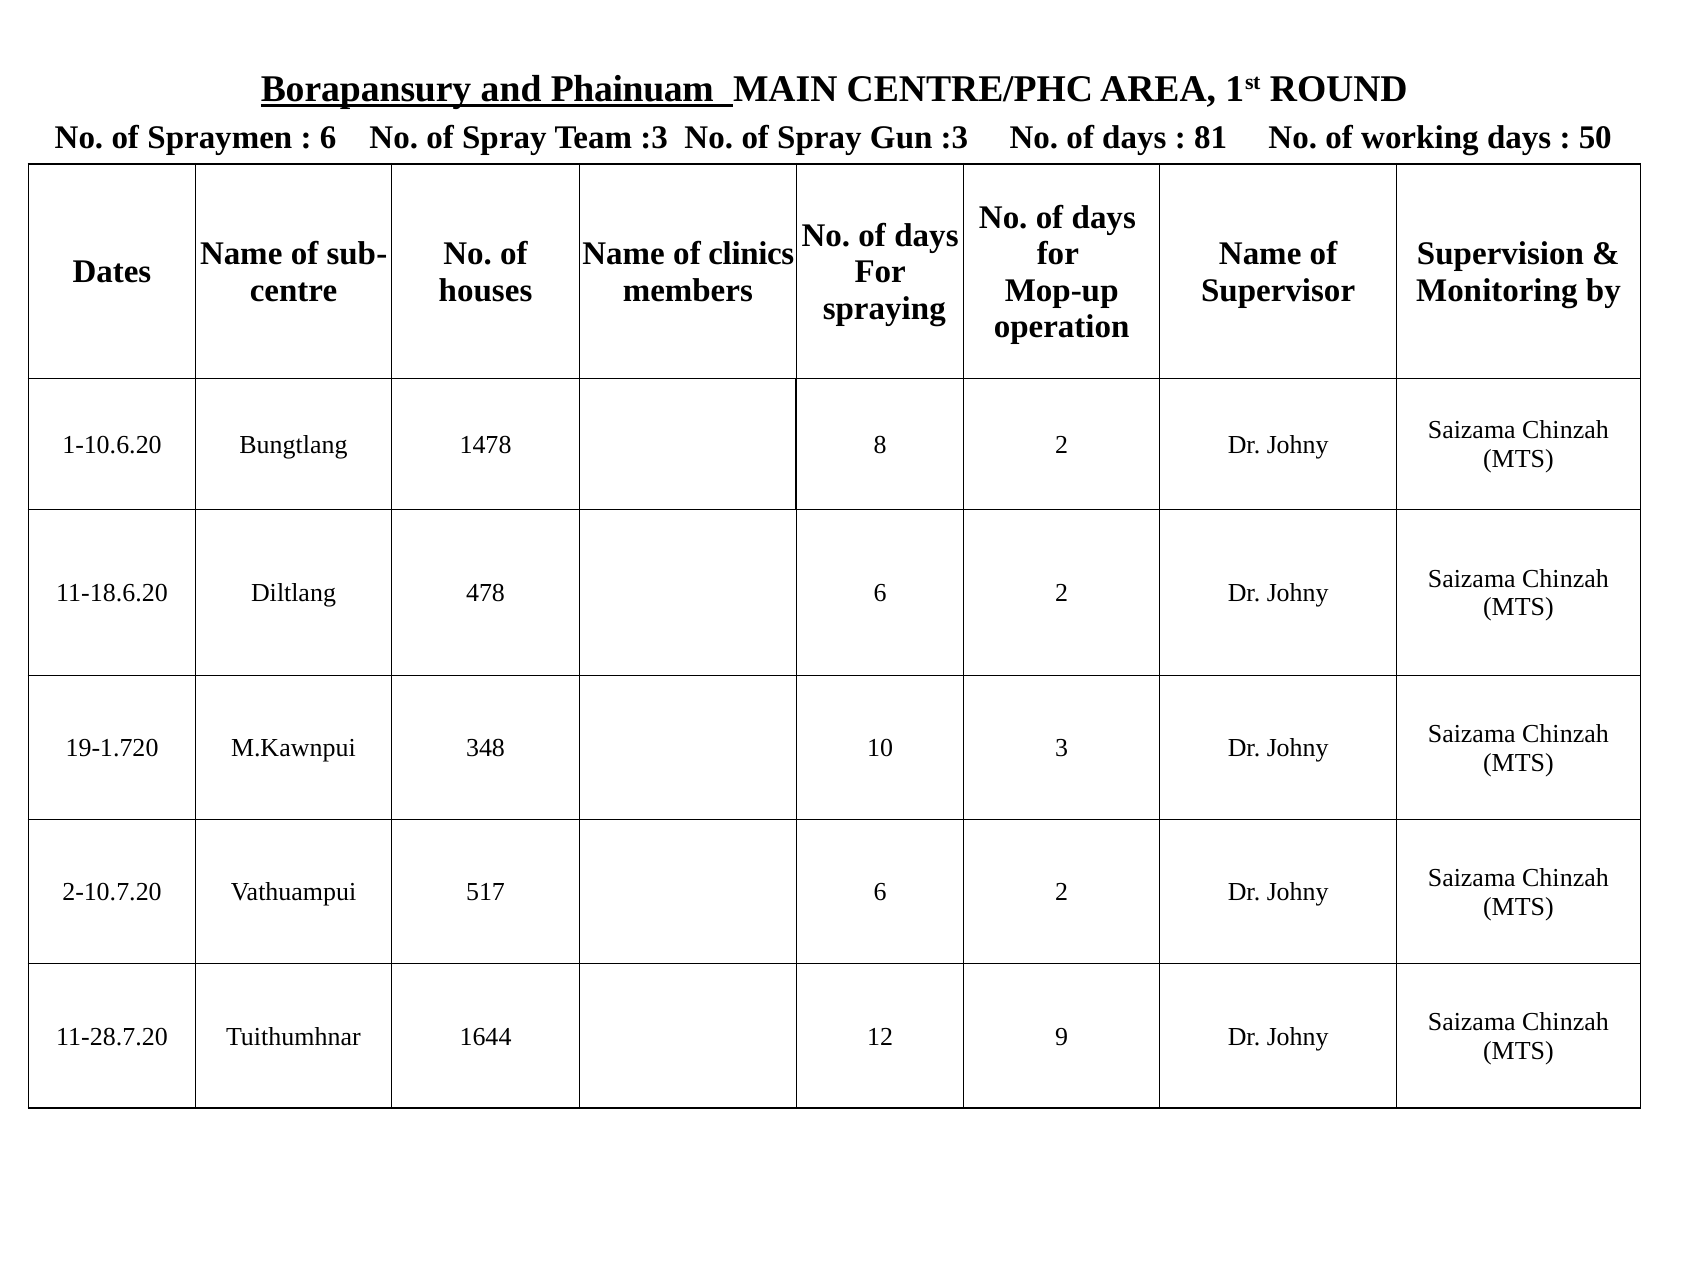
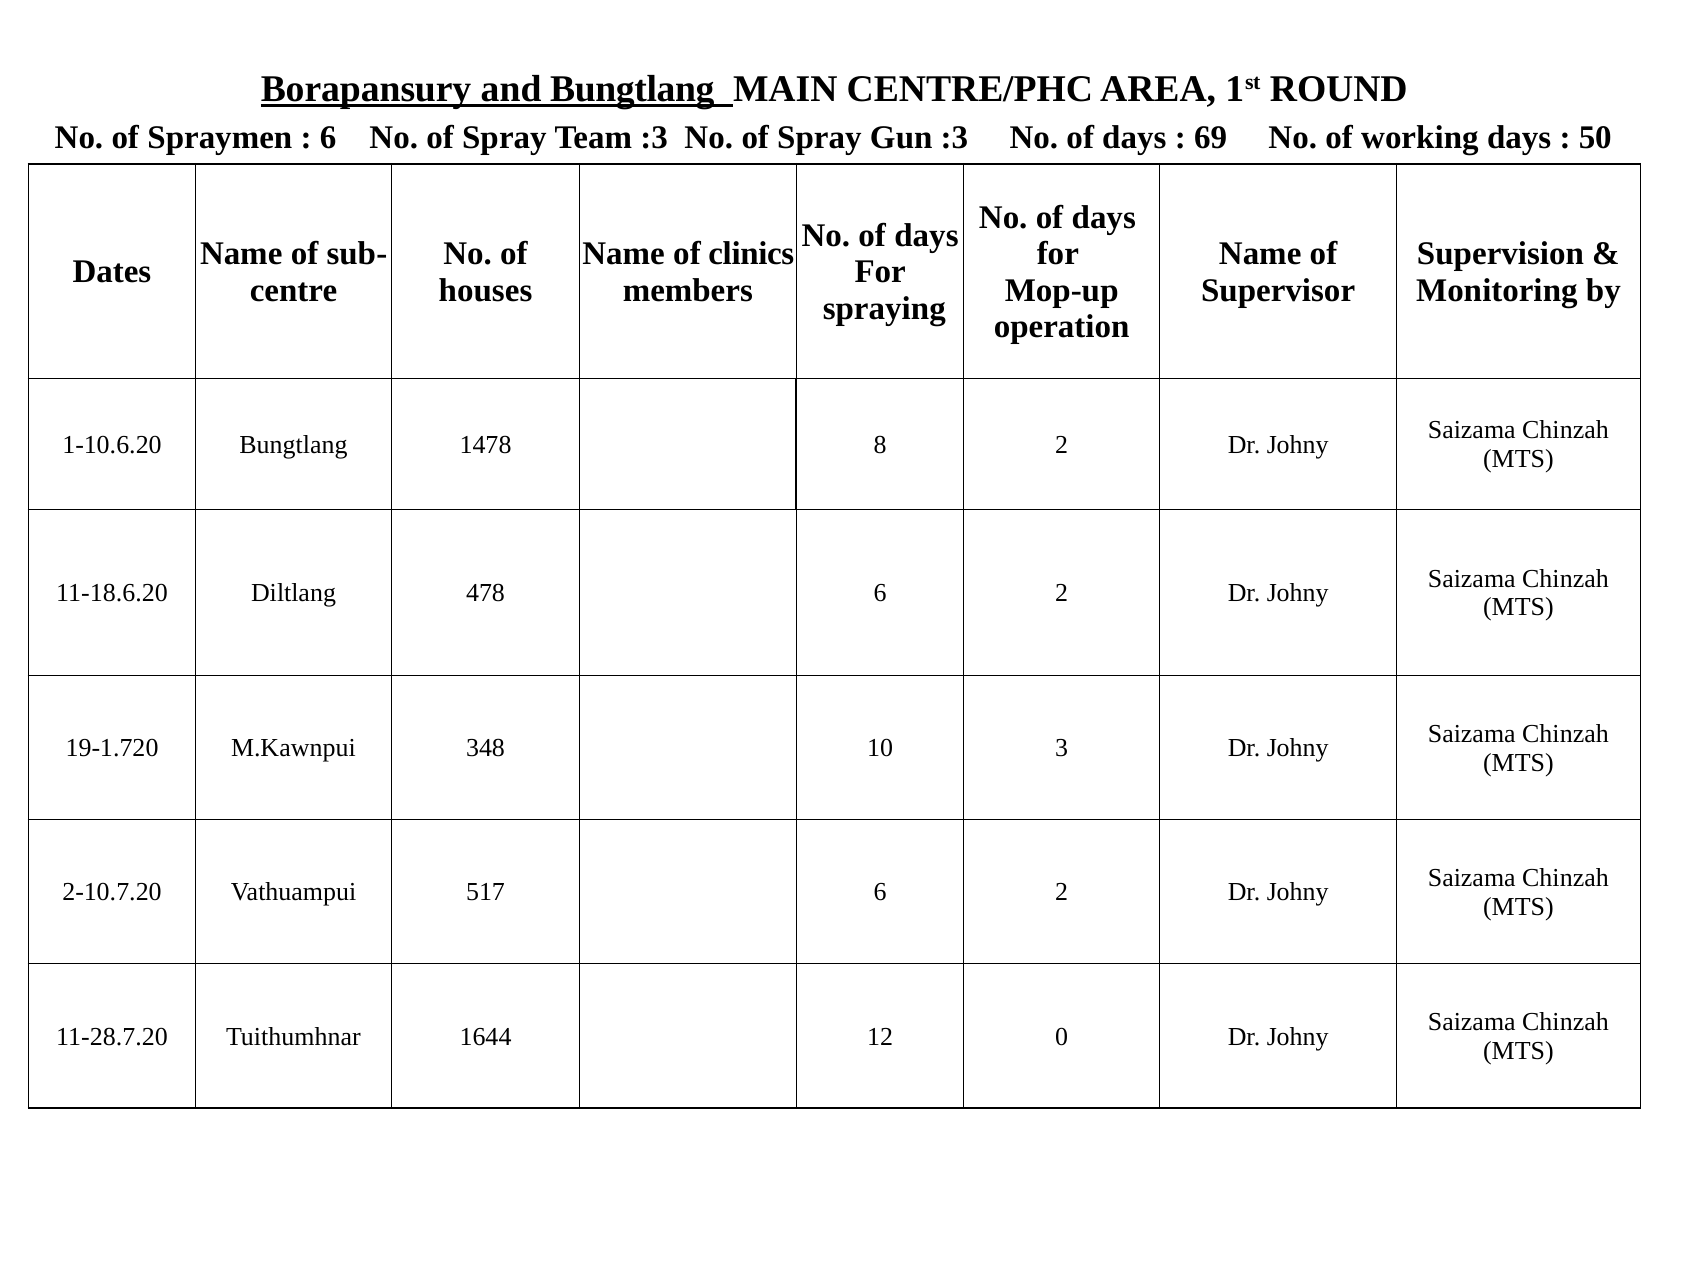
and Phainuam: Phainuam -> Bungtlang
81: 81 -> 69
9: 9 -> 0
